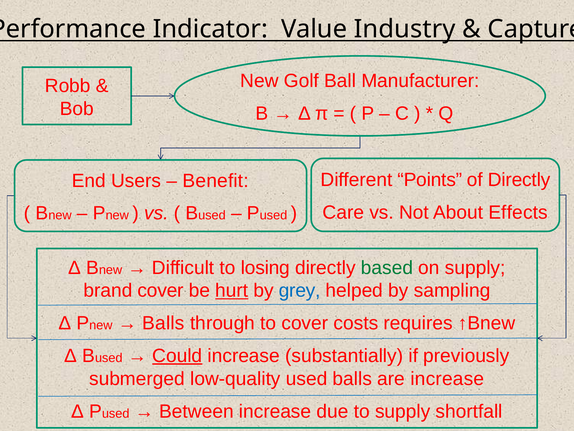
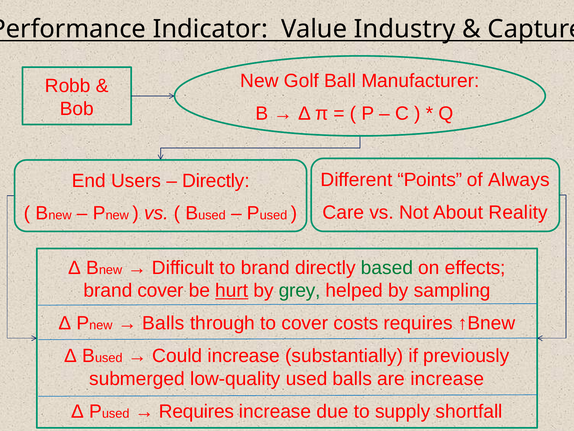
of Directly: Directly -> Always
Benefit at (216, 181): Benefit -> Directly
Effects: Effects -> Reality
to losing: losing -> brand
on supply: supply -> effects
grey colour: blue -> green
Could underline: present -> none
Between at (196, 411): Between -> Requires
